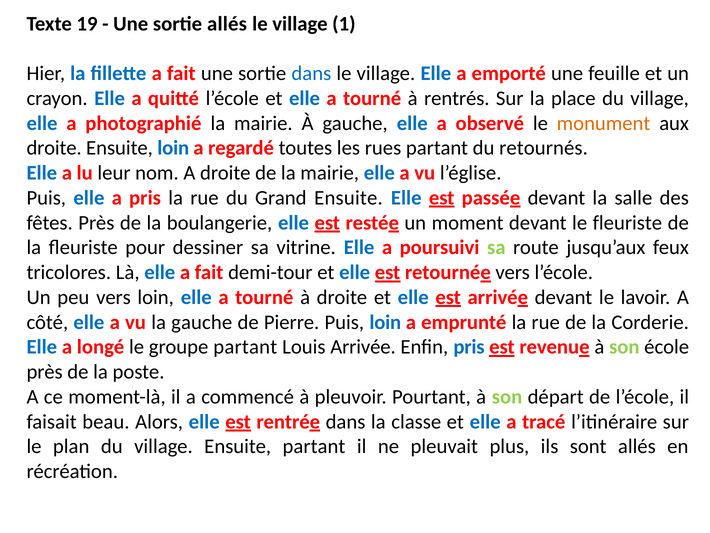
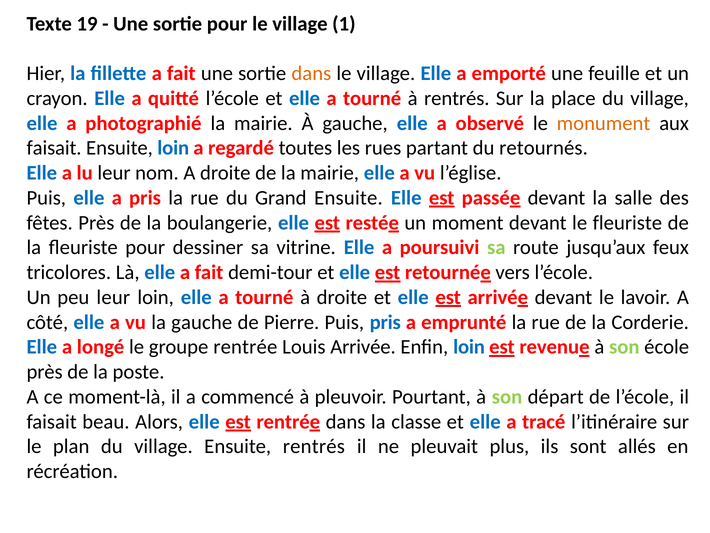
sortie allés: allés -> pour
dans at (311, 73) colour: blue -> orange
droite at (54, 148): droite -> faisait
peu vers: vers -> leur
Puis loin: loin -> pris
groupe partant: partant -> rentrée
Enfin pris: pris -> loin
Ensuite partant: partant -> rentrés
